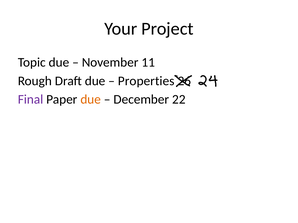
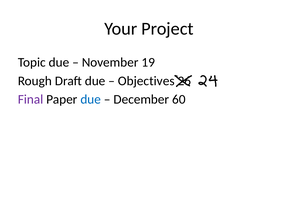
11: 11 -> 19
Properties: Properties -> Objectives
due at (91, 100) colour: orange -> blue
22: 22 -> 60
